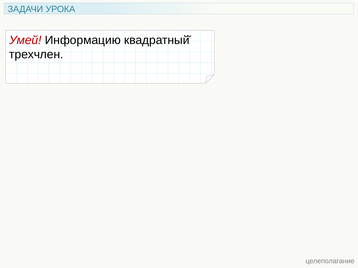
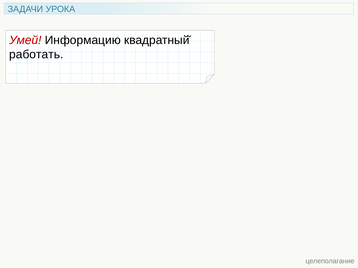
трехчлен: трехчлен -> работать
